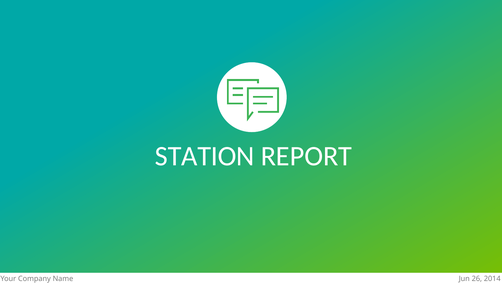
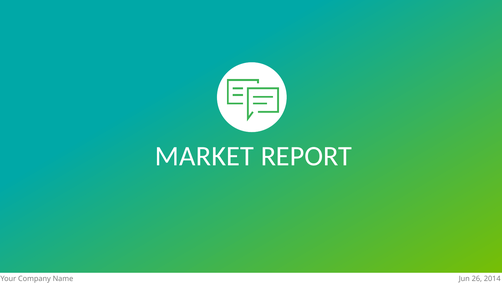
STATION: STATION -> MARKET
